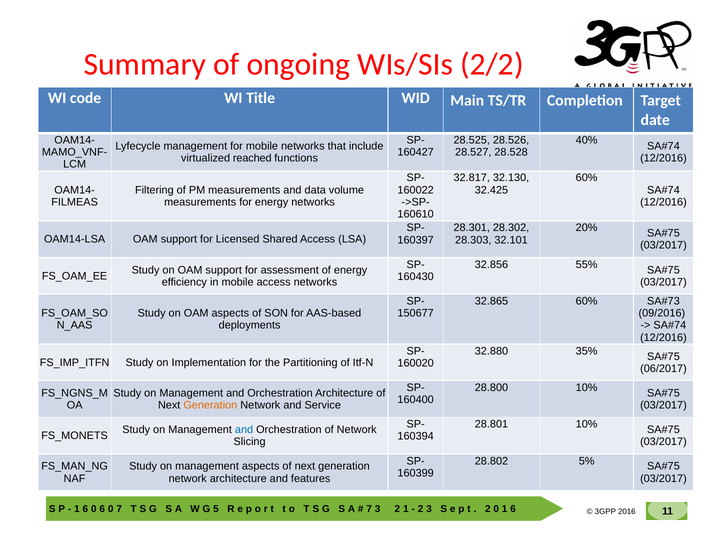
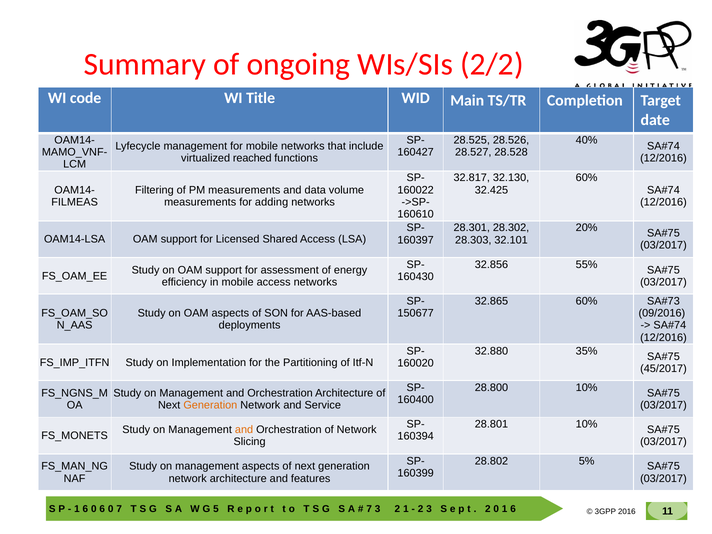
for energy: energy -> adding
06/2017: 06/2017 -> 45/2017
and at (244, 430) colour: blue -> orange
